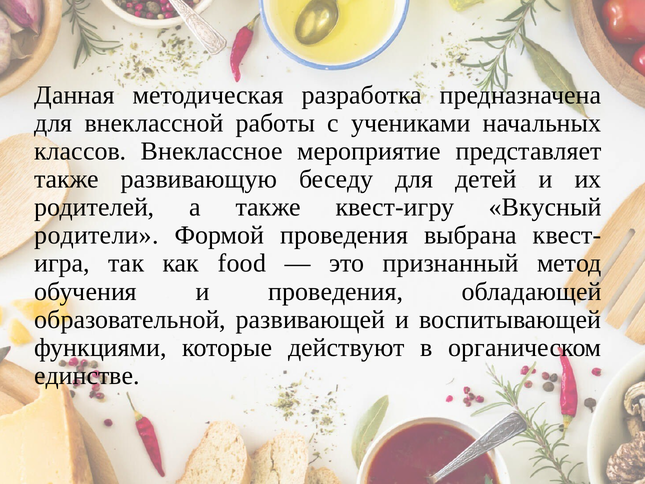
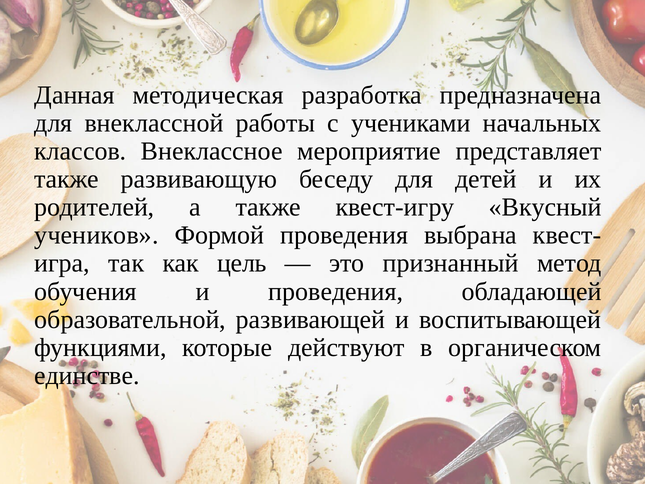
родители: родители -> учеников
food: food -> цель
